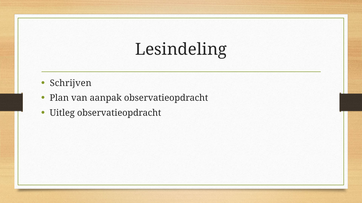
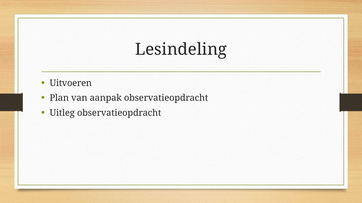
Schrijven: Schrijven -> Uitvoeren
